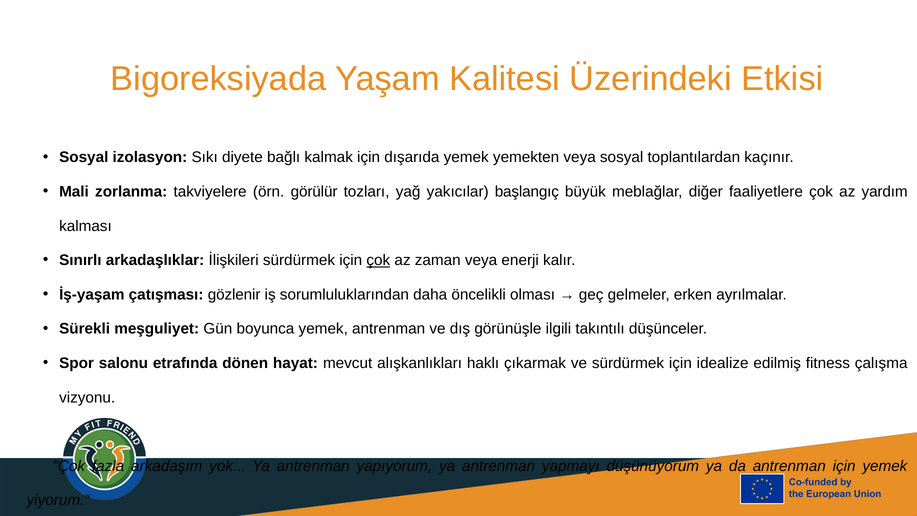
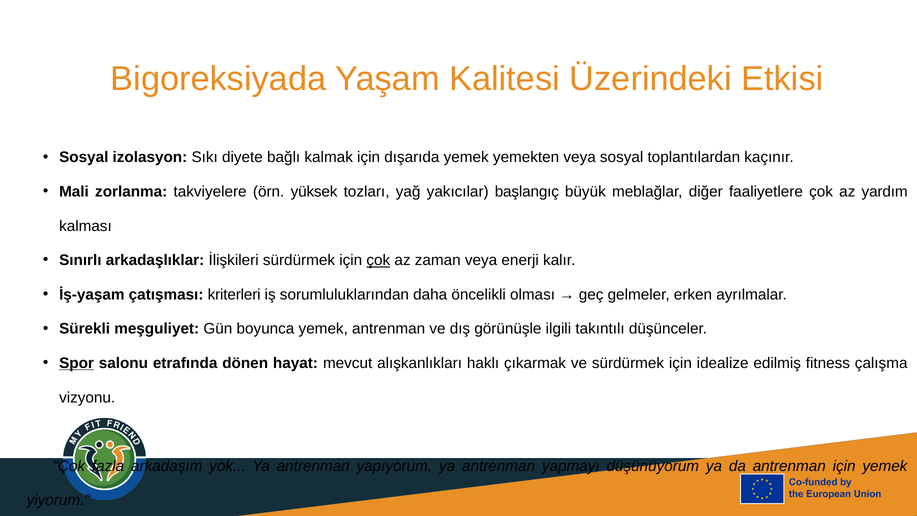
görülür: görülür -> yüksek
gözlenir: gözlenir -> kriterleri
Spor underline: none -> present
